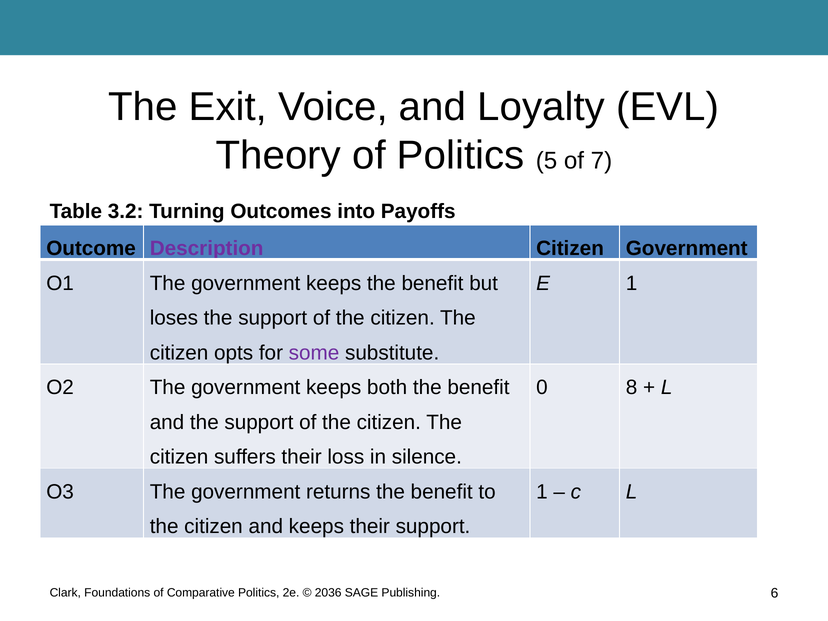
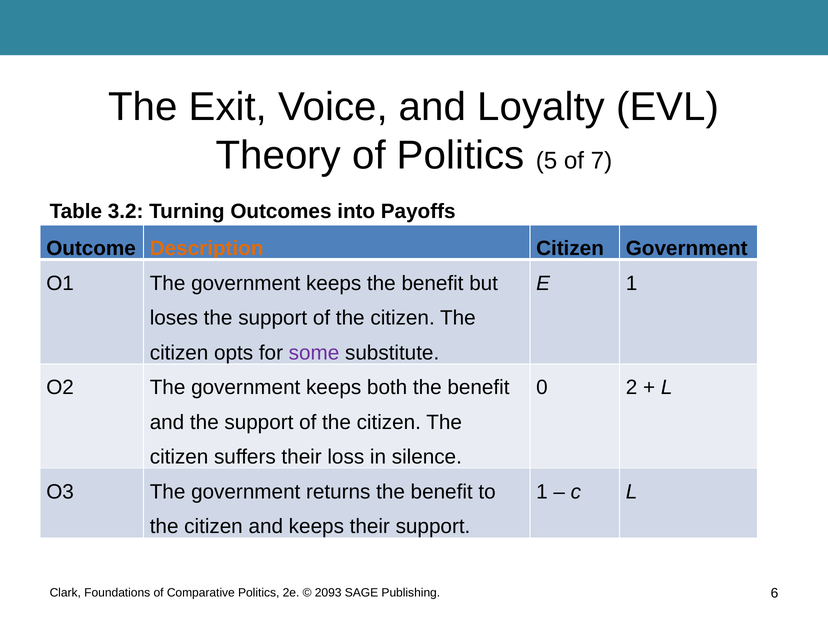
Description colour: purple -> orange
8: 8 -> 2
2036: 2036 -> 2093
